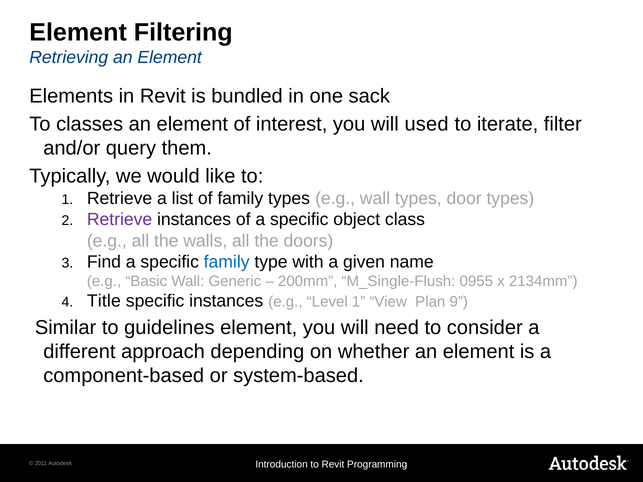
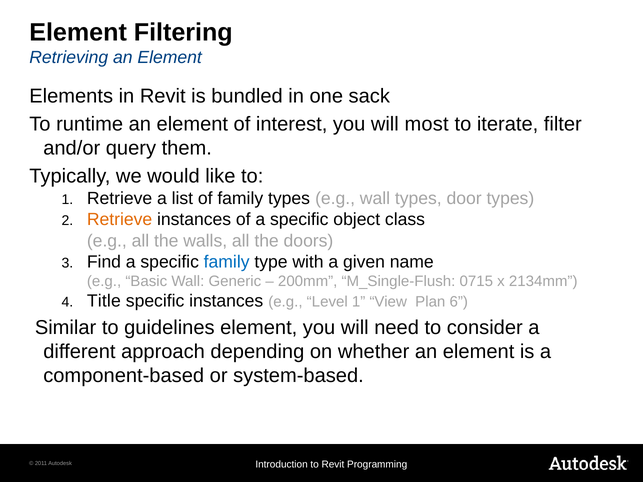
classes: classes -> runtime
used: used -> most
Retrieve at (120, 220) colour: purple -> orange
0955: 0955 -> 0715
9: 9 -> 6
